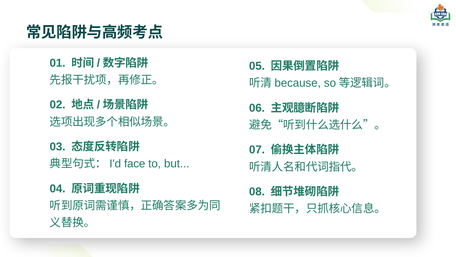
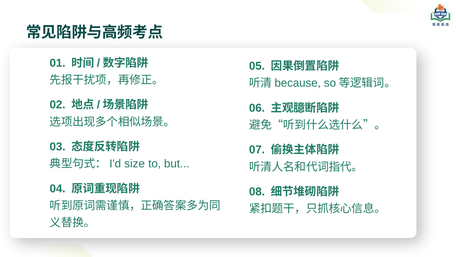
face: face -> size
